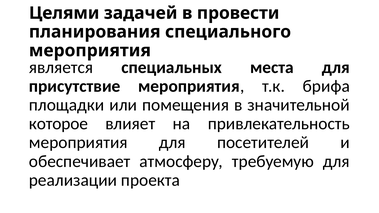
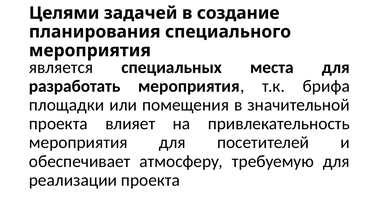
провести: провести -> создание
присутствие: присутствие -> разработать
которое at (58, 124): которое -> проекта
